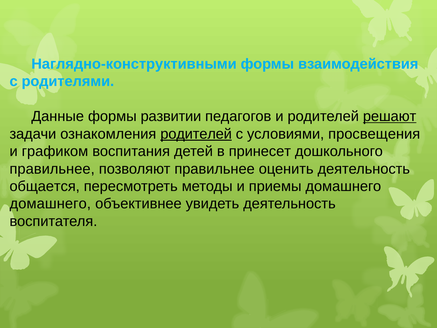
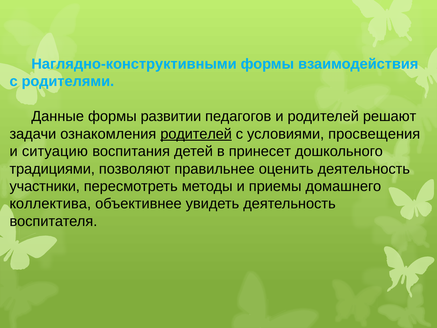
решают underline: present -> none
графиком: графиком -> ситуацию
правильнее at (52, 169): правильнее -> традициями
общается: общается -> участники
домашнего at (50, 204): домашнего -> коллектива
